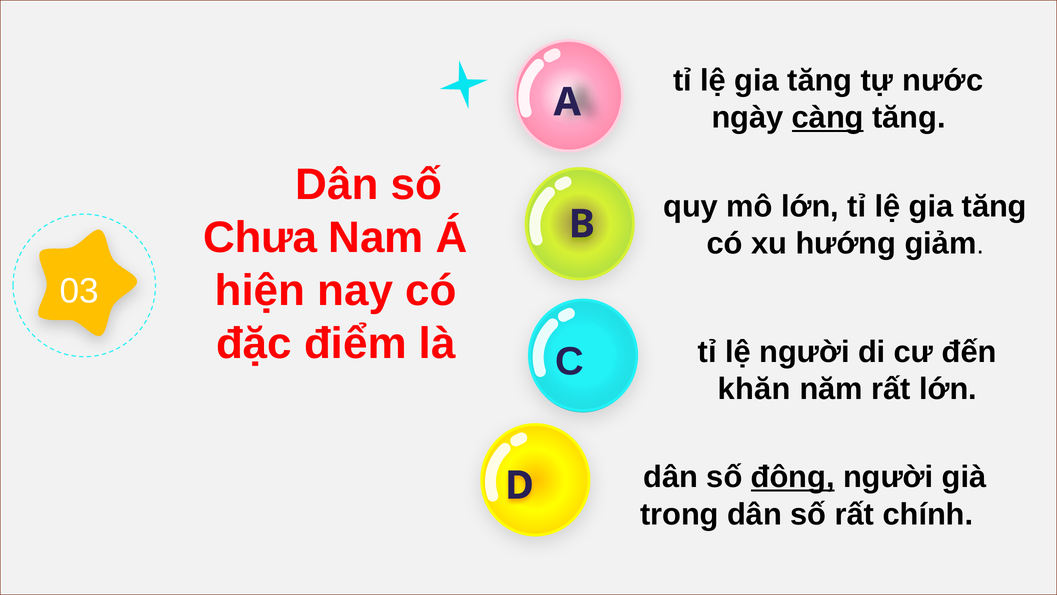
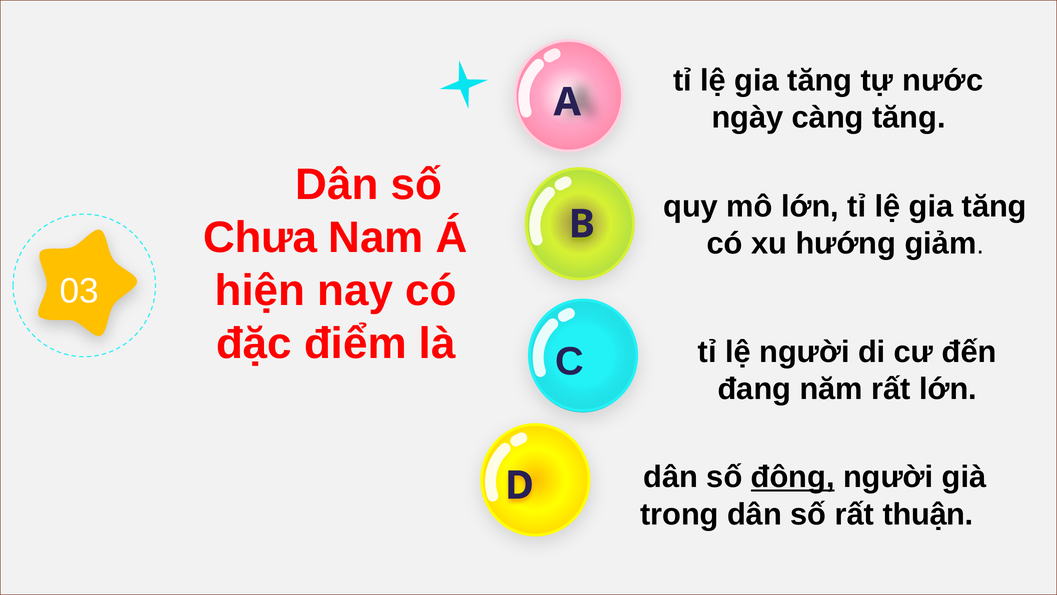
càng underline: present -> none
khăn: khăn -> đang
chính: chính -> thuận
